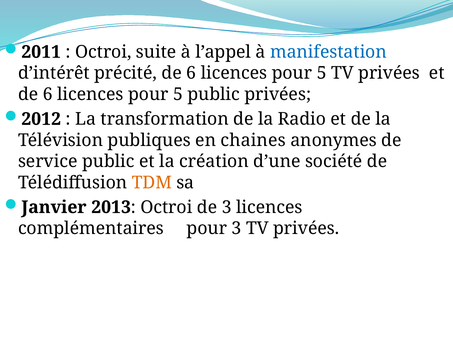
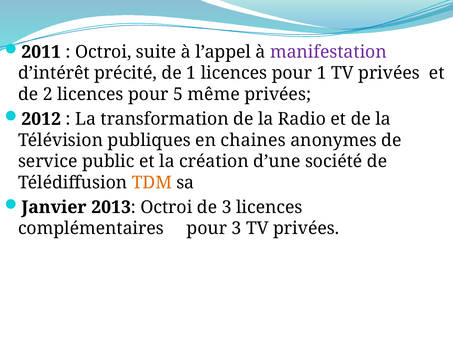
manifestation colour: blue -> purple
précité de 6: 6 -> 1
5 at (322, 73): 5 -> 1
6 at (48, 94): 6 -> 2
5 public: public -> même
